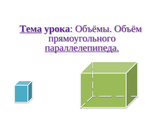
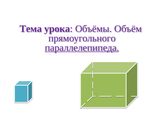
Тема underline: present -> none
